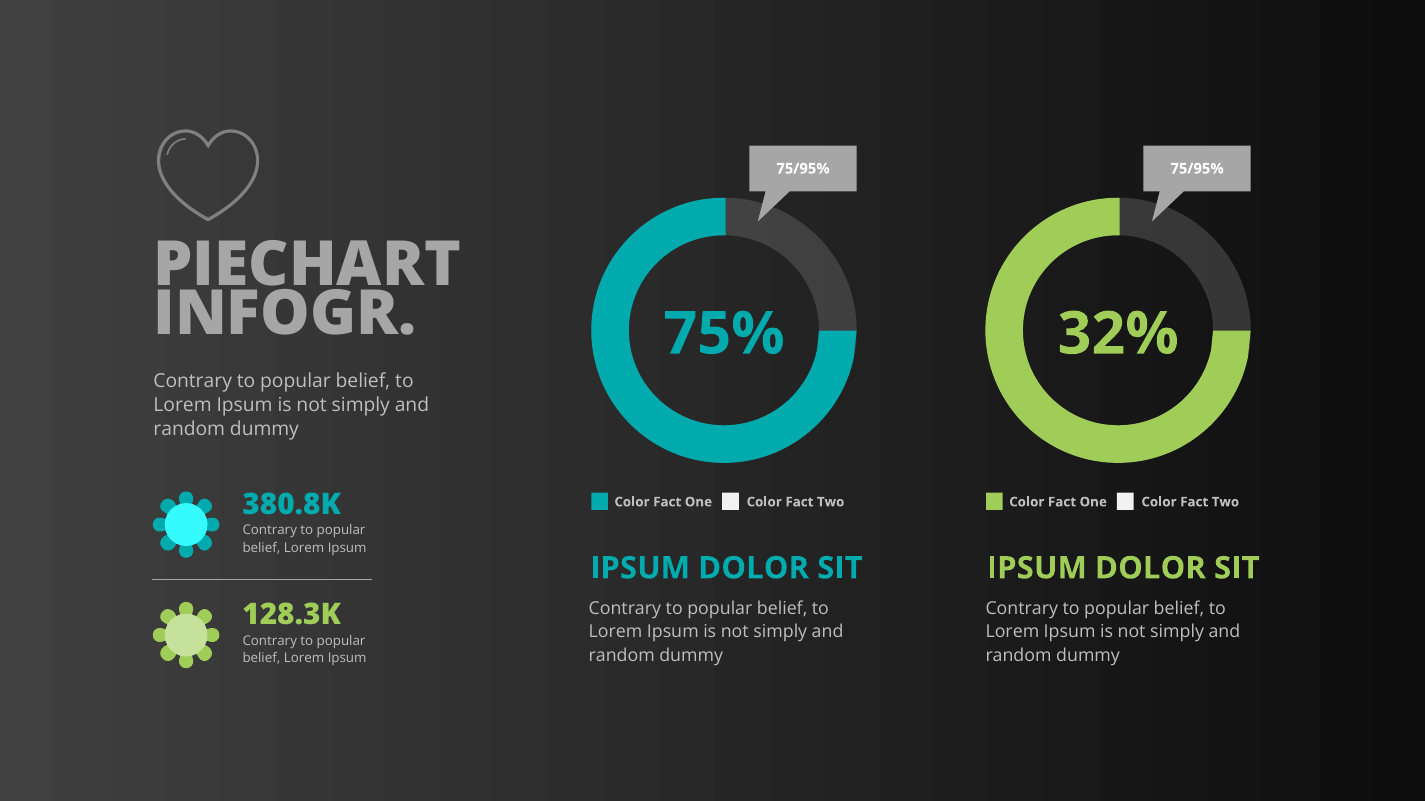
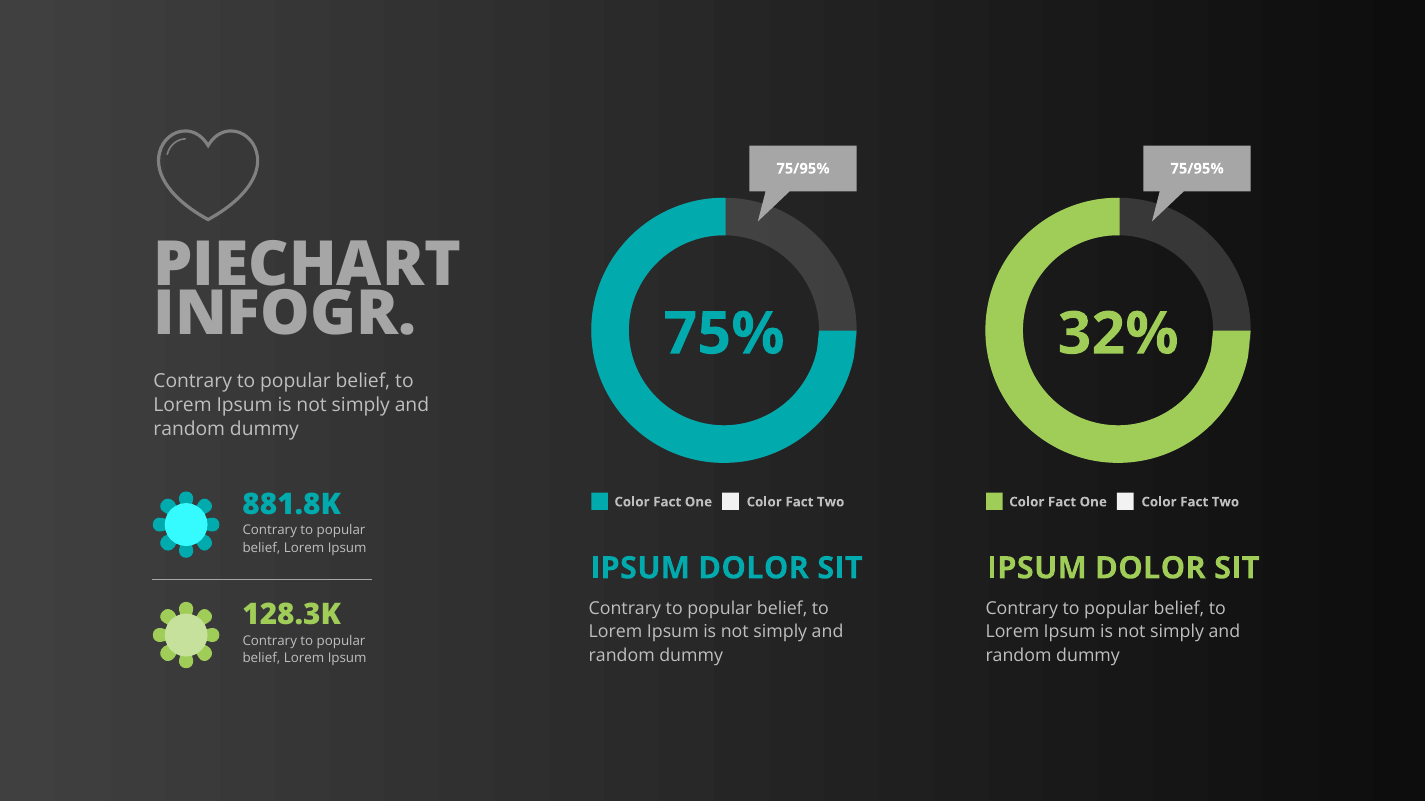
380.8K: 380.8K -> 881.8K
